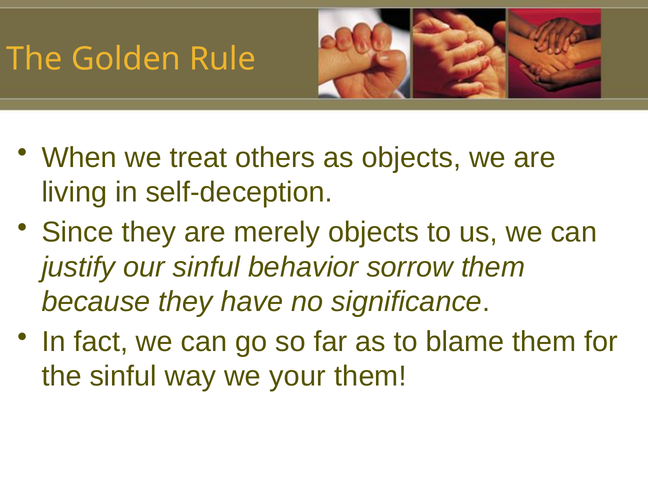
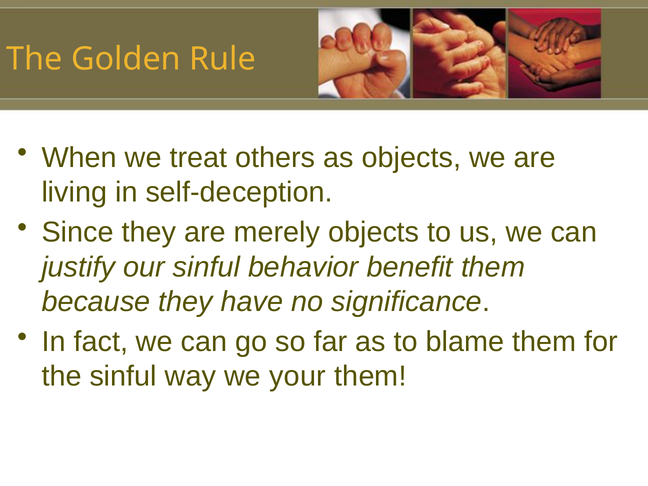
sorrow: sorrow -> benefit
